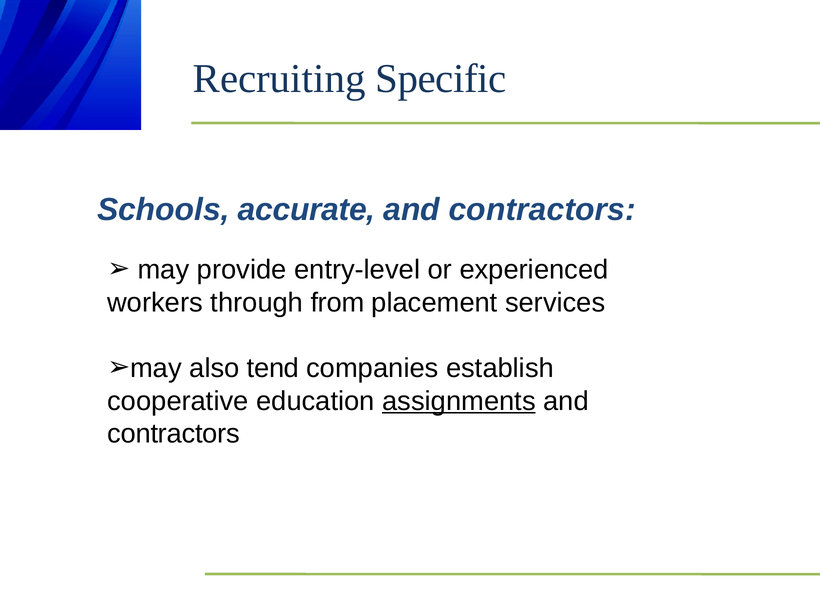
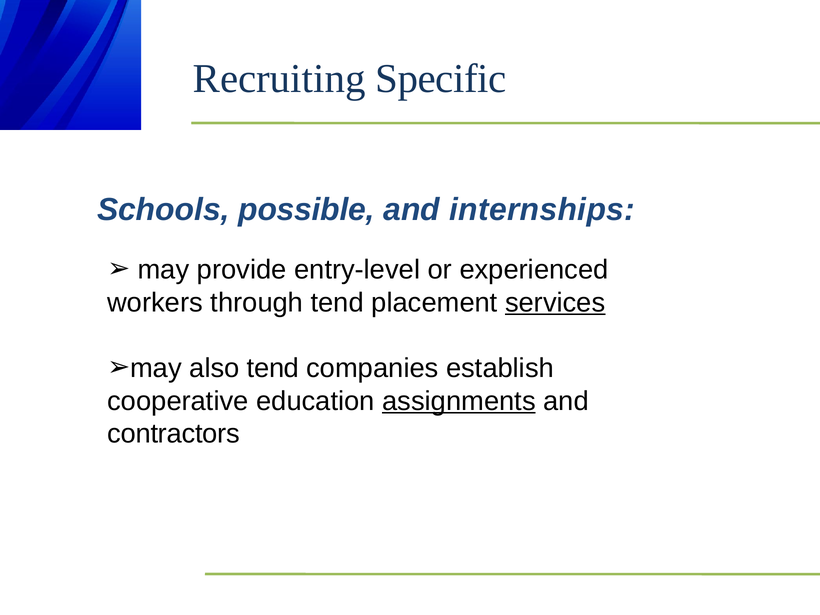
accurate: accurate -> possible
contractors at (542, 210): contractors -> internships
through from: from -> tend
services underline: none -> present
